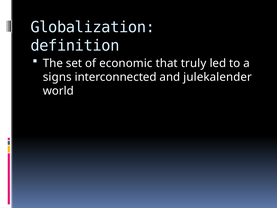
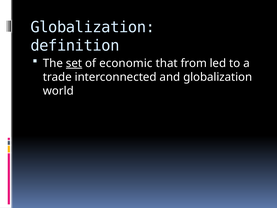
set underline: none -> present
truly: truly -> from
signs: signs -> trade
and julekalender: julekalender -> globalization
